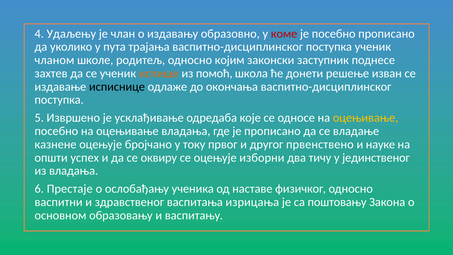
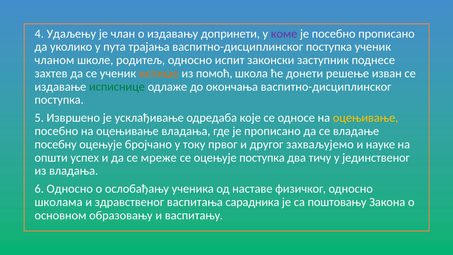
образовно: образовно -> допринети
коме colour: red -> purple
којим: којим -> испит
исписнице colour: black -> green
казнене: казнене -> посебну
првенствено: првенствено -> захваљујемо
оквиру: оквиру -> мреже
оцењује изборни: изборни -> поступка
6 Престаје: Престаје -> Односно
васпитни: васпитни -> школама
изрицања: изрицања -> сарадника
